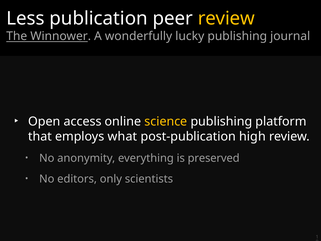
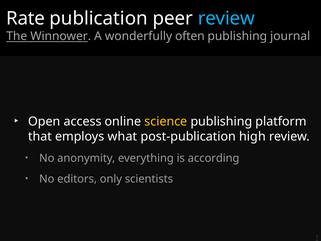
Less: Less -> Rate
review at (226, 19) colour: yellow -> light blue
lucky: lucky -> often
preserved: preserved -> according
